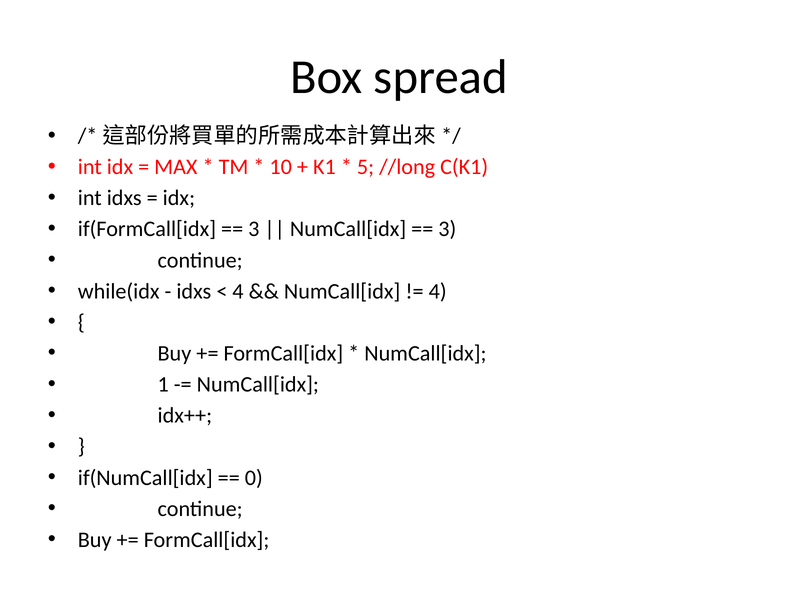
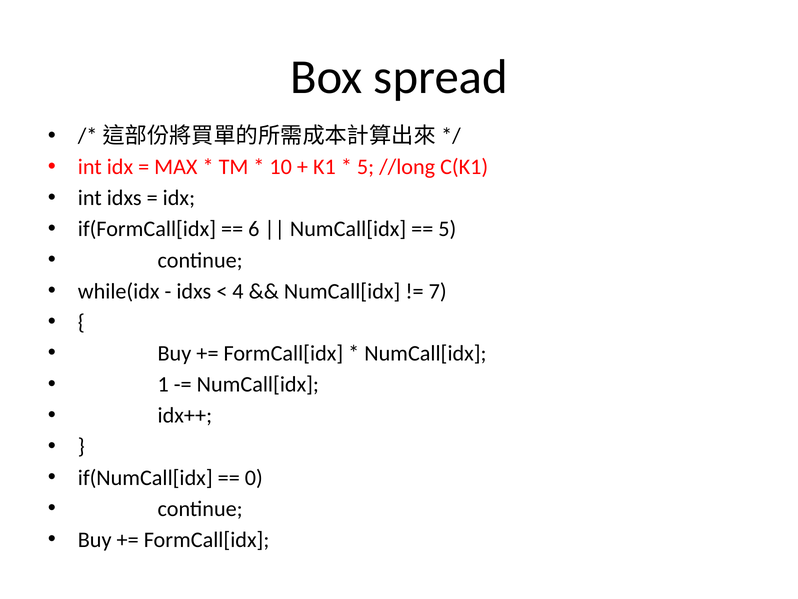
3 at (254, 229): 3 -> 6
3 at (447, 229): 3 -> 5
4 at (438, 291): 4 -> 7
